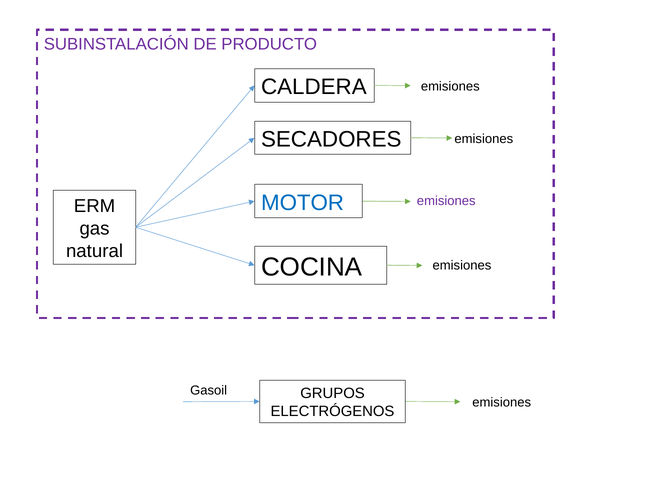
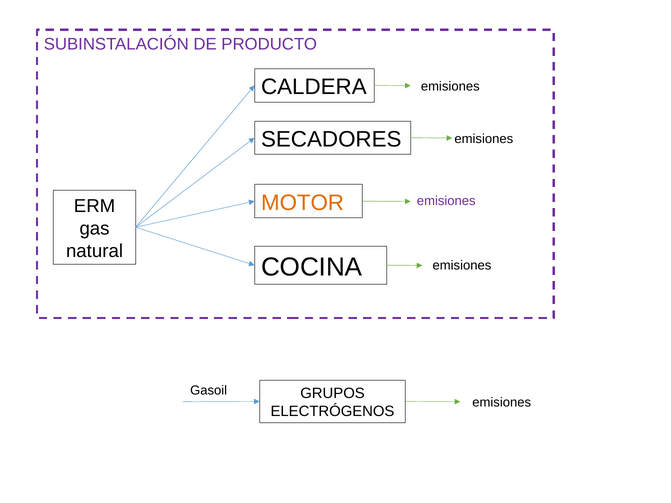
MOTOR colour: blue -> orange
